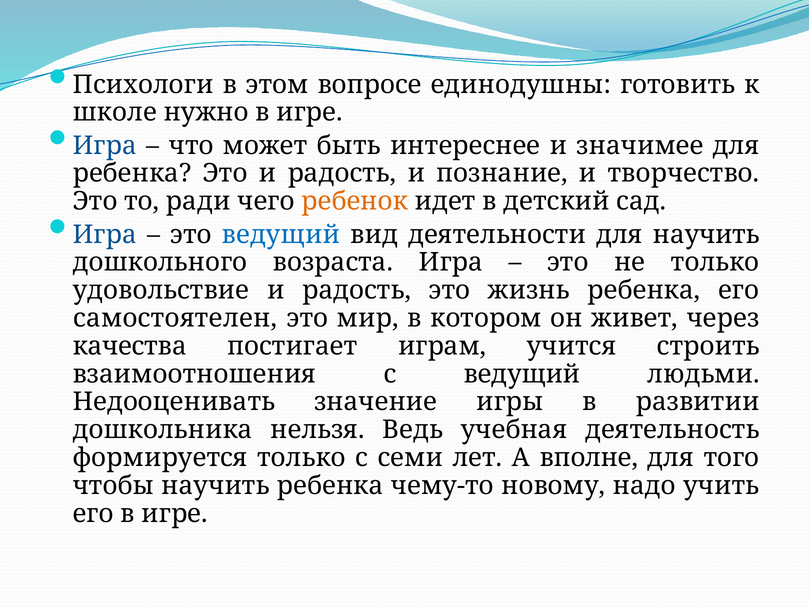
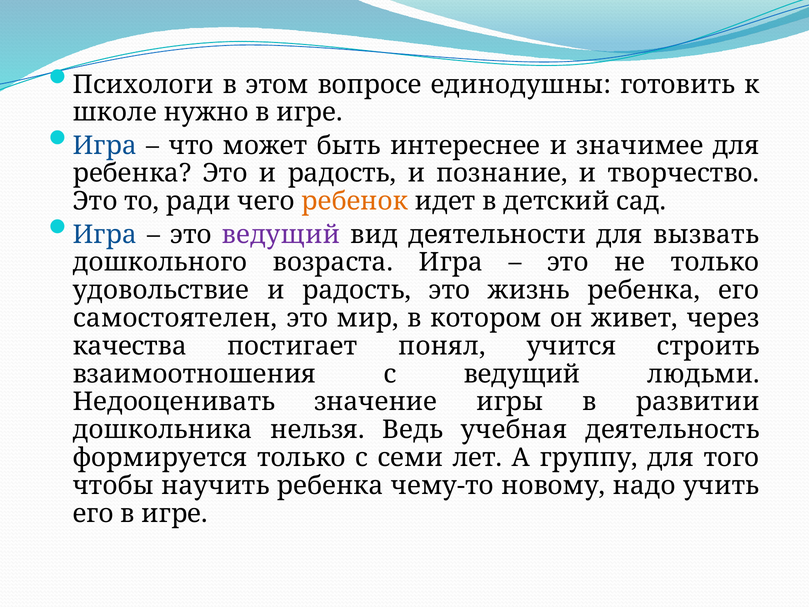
ведущий at (281, 234) colour: blue -> purple
для научить: научить -> вызвать
играм: играм -> понял
вполне: вполне -> группу
